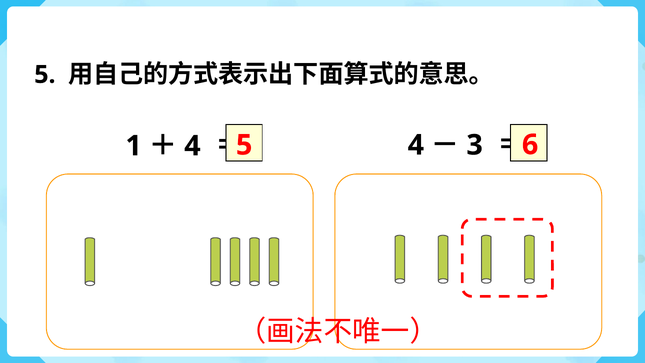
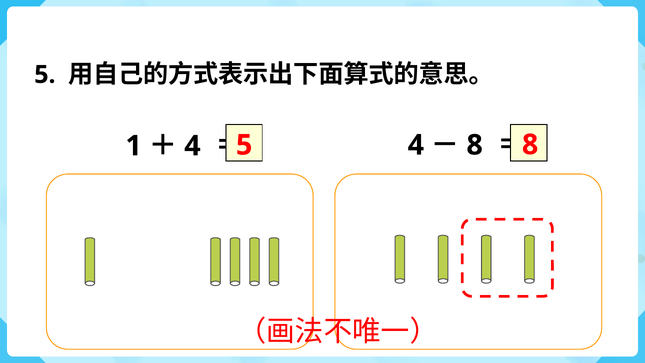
6 at (530, 145): 6 -> 8
3 at (475, 145): 3 -> 8
